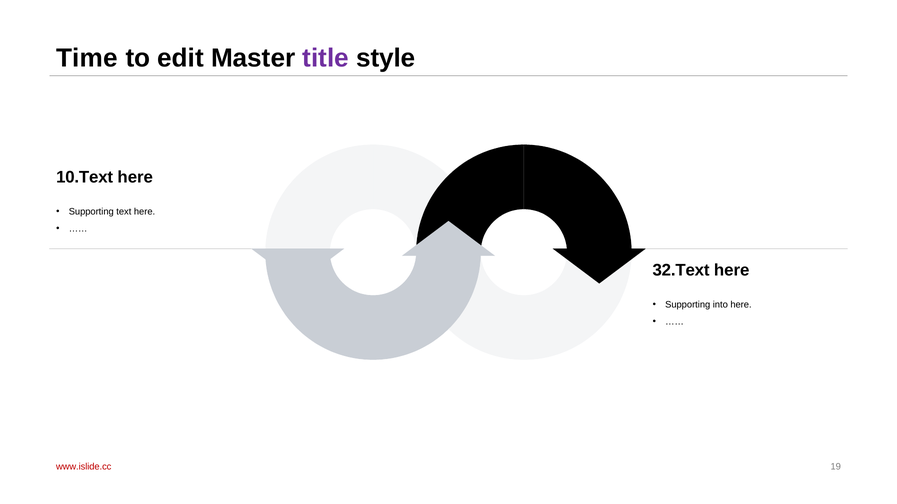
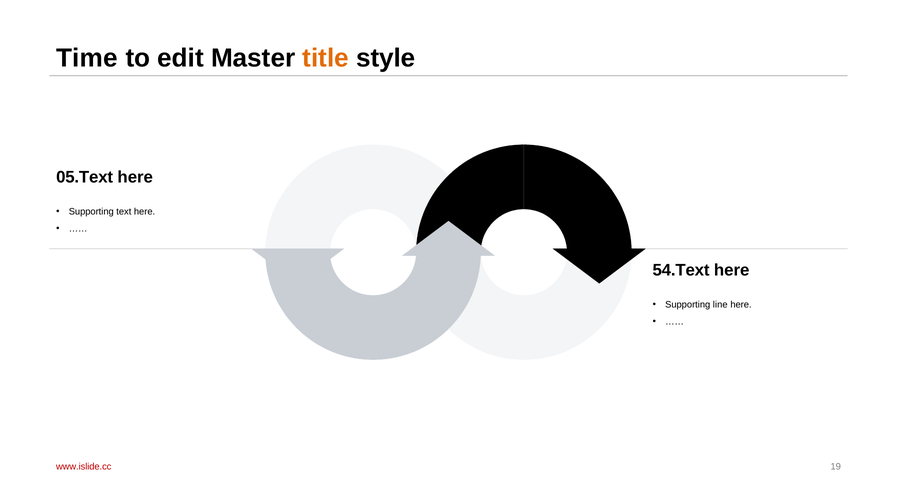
title colour: purple -> orange
10.Text: 10.Text -> 05.Text
32.Text: 32.Text -> 54.Text
into: into -> line
